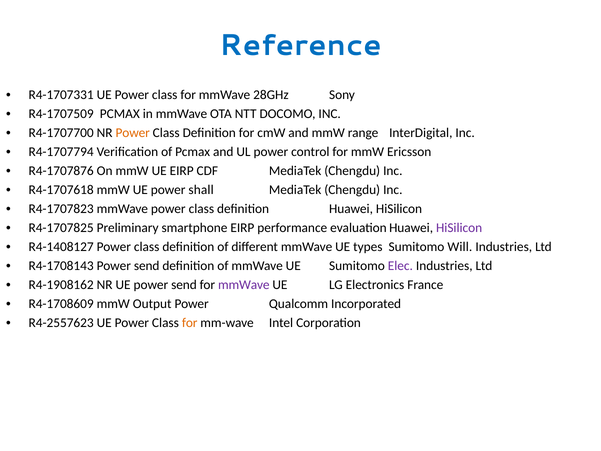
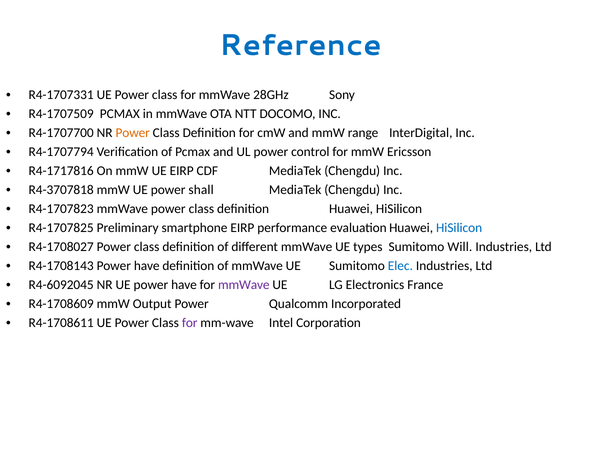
R4-1707876: R4-1707876 -> R4-1717816
R4-1707618: R4-1707618 -> R4-3707818
HiSilicon at (459, 228) colour: purple -> blue
R4-1408127: R4-1408127 -> R4-1708027
R4-1708143 Power send: send -> have
Elec colour: purple -> blue
R4-1908162: R4-1908162 -> R4-6092045
UE power send: send -> have
R4-2557623: R4-2557623 -> R4-1708611
for at (190, 323) colour: orange -> purple
